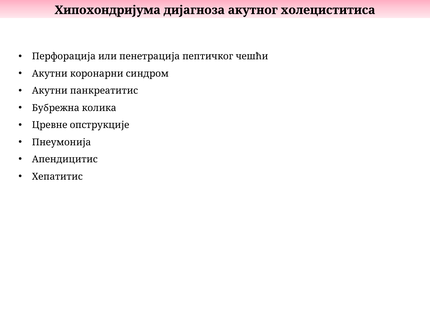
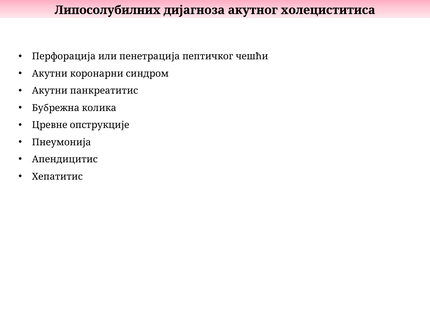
Хипохондријума: Хипохондријума -> Липосолубилних
